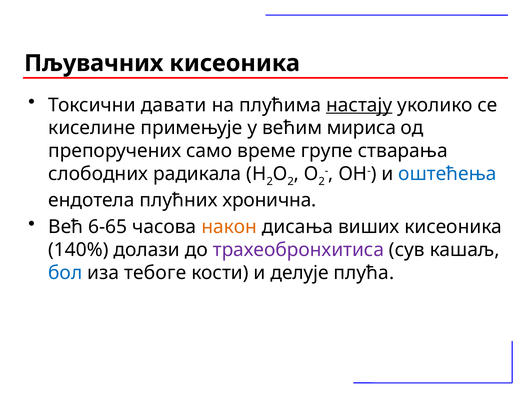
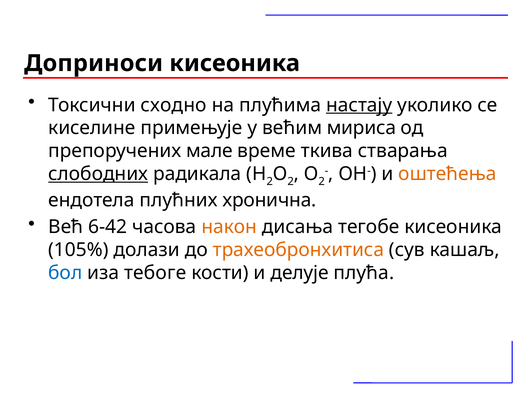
Пљувачних: Пљувачних -> Доприноси
давати: давати -> сходно
само: само -> мале
групе: групе -> ткива
слободних underline: none -> present
оштећења colour: blue -> orange
6-65: 6-65 -> 6-42
виших: виших -> тегобе
140%: 140% -> 105%
трахеобронхитиса colour: purple -> orange
